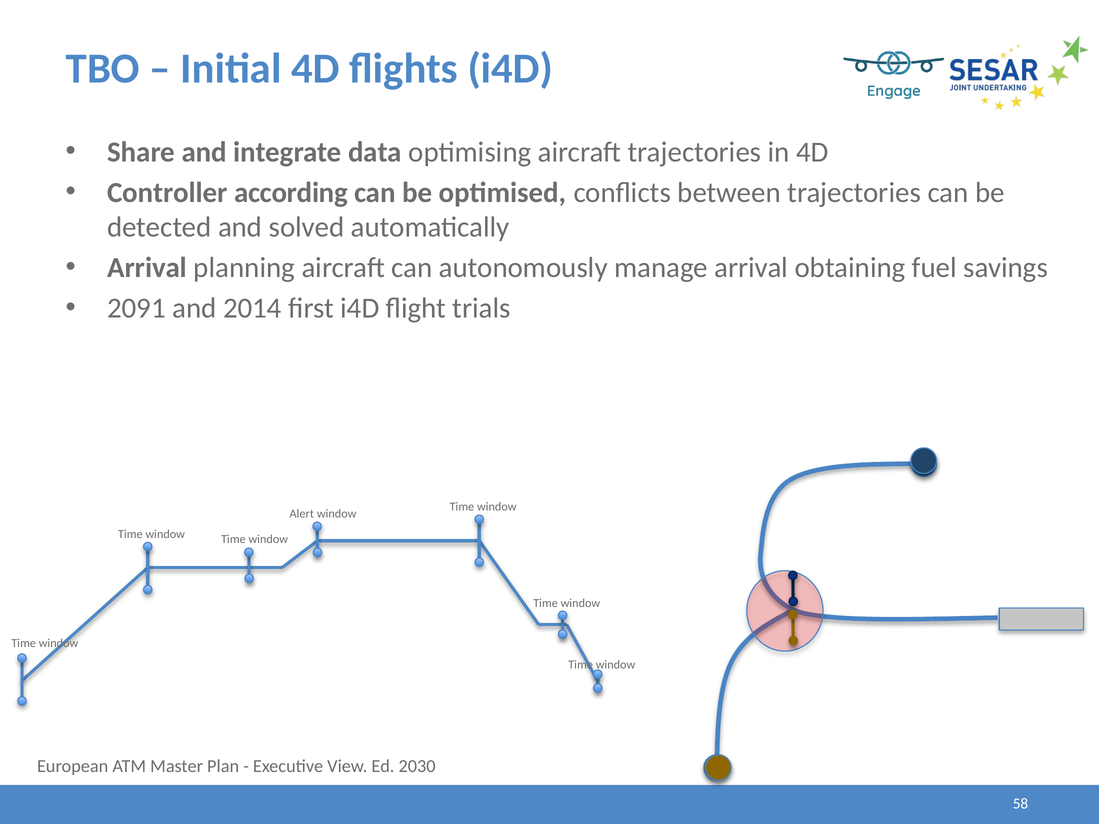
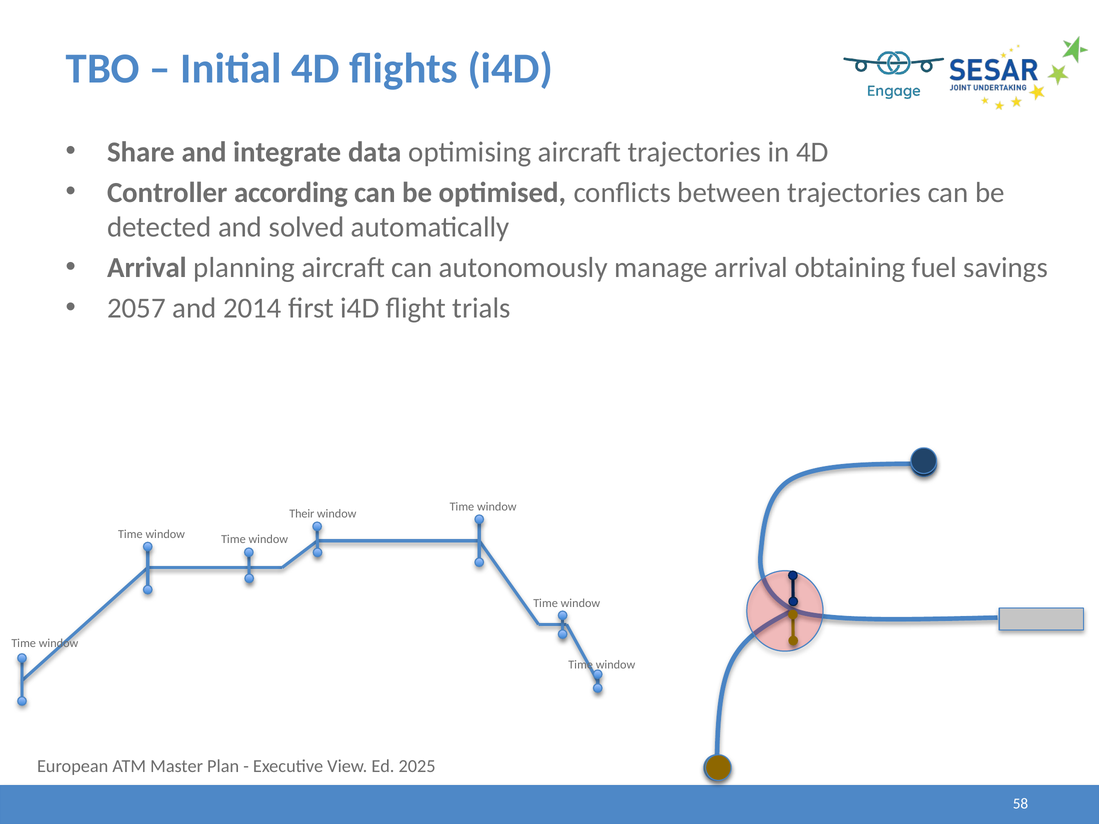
2091: 2091 -> 2057
Alert: Alert -> Their
2030: 2030 -> 2025
